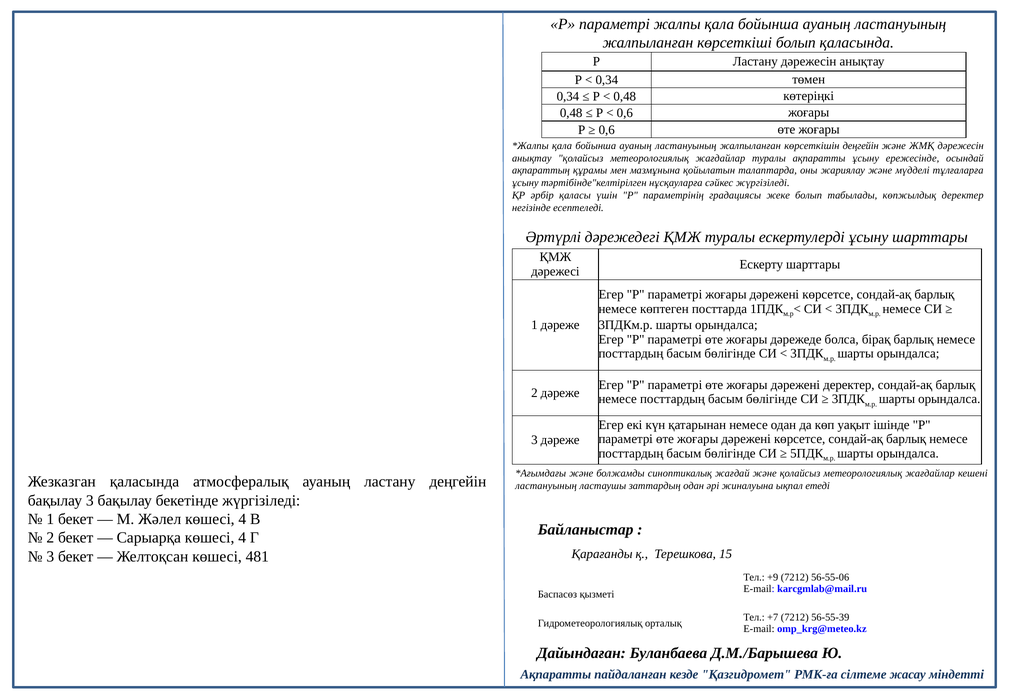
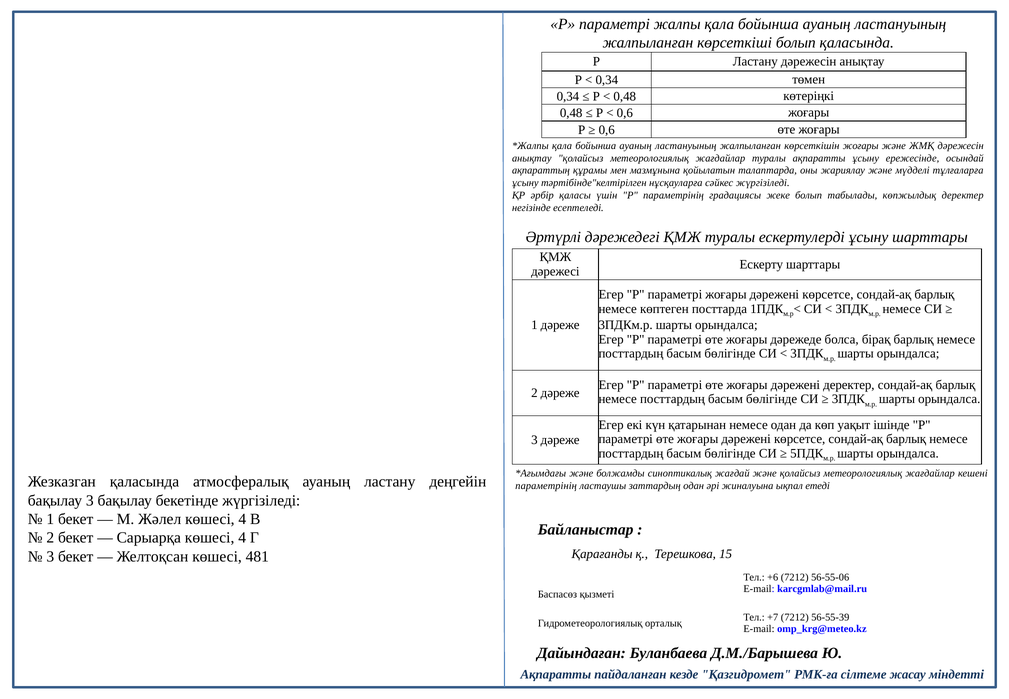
көрсеткішін деңгейін: деңгейін -> жоғары
ластануының at (546, 486): ластануының -> параметрінің
+9: +9 -> +6
